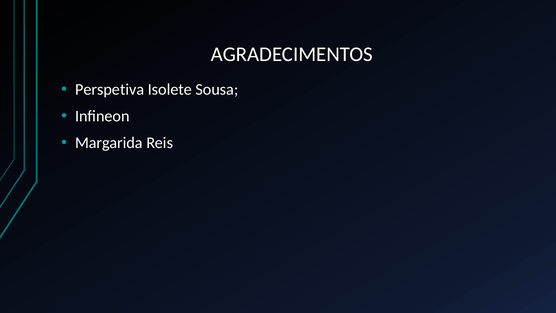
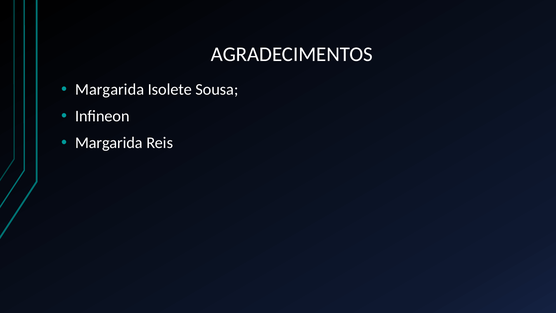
Perspetiva at (110, 89): Perspetiva -> Margarida
